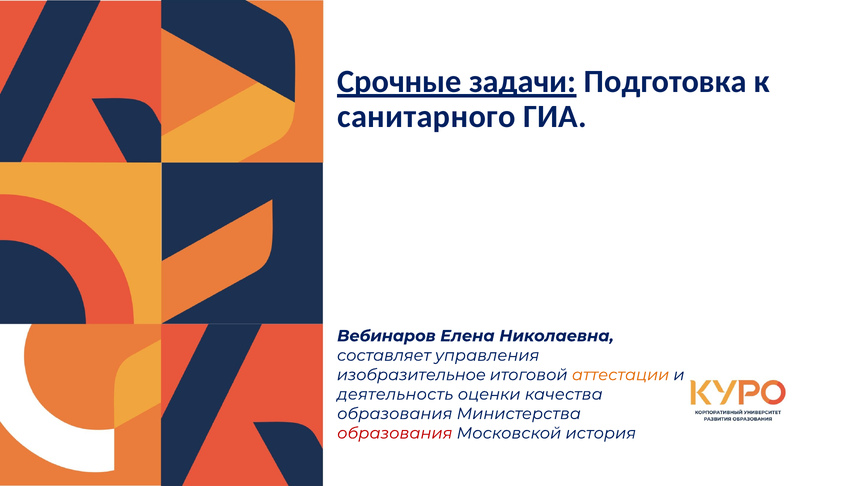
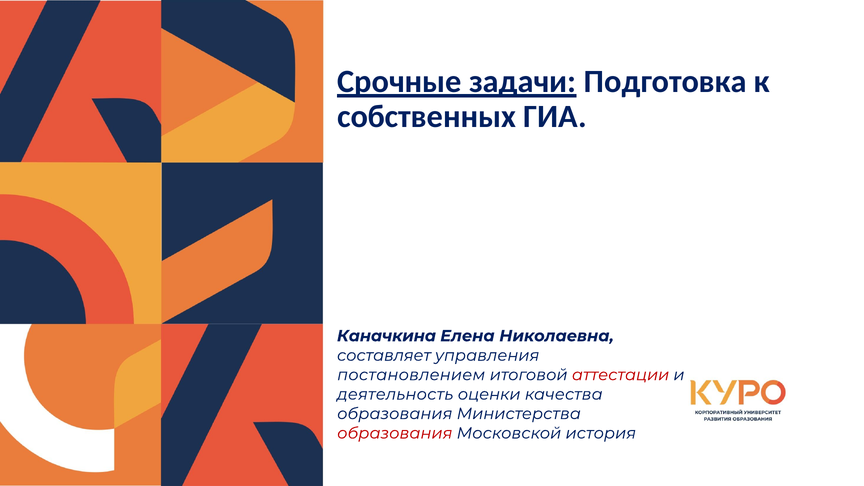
санитарного: санитарного -> собственных
Вебинаров: Вебинаров -> Каначкина
изобразительное: изобразительное -> постановлением
аттестации colour: orange -> red
